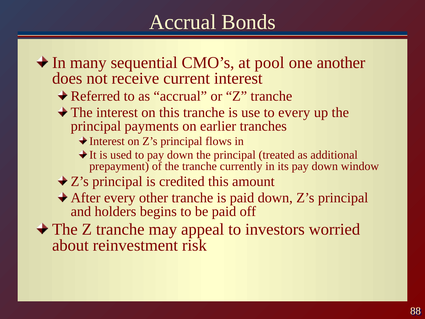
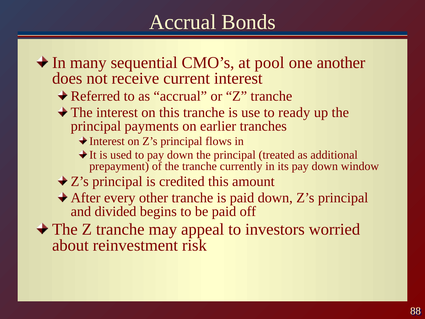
to every: every -> ready
holders: holders -> divided
